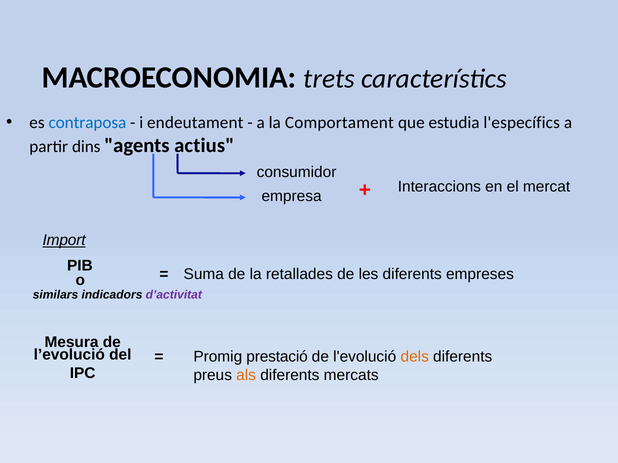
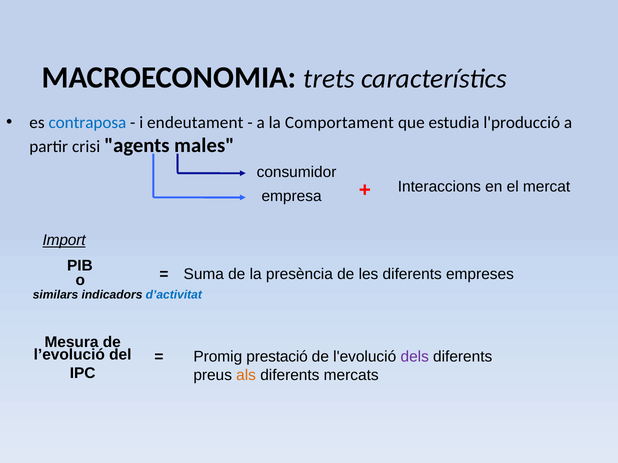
l'específics: l'específics -> l'producció
dins: dins -> crisi
actius: actius -> males
retallades: retallades -> presència
d’activitat colour: purple -> blue
dels colour: orange -> purple
